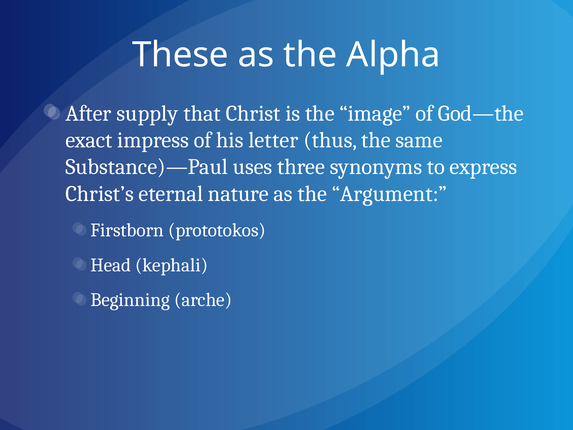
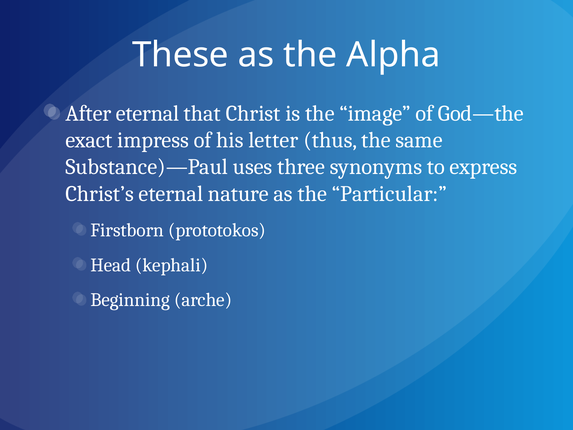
After supply: supply -> eternal
Argument: Argument -> Particular
